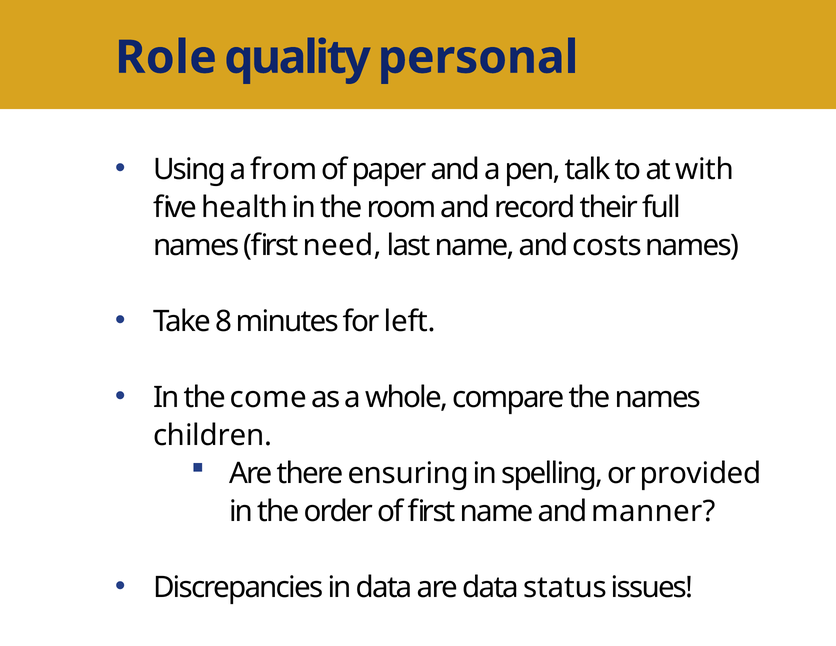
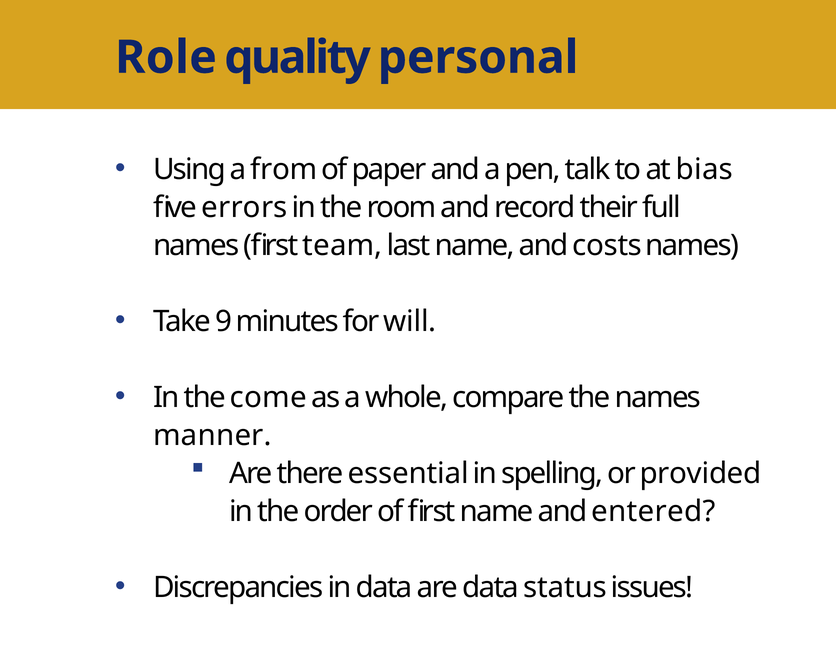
with: with -> bias
health: health -> errors
need: need -> team
8: 8 -> 9
left: left -> will
children: children -> manner
ensuring: ensuring -> essential
manner: manner -> entered
